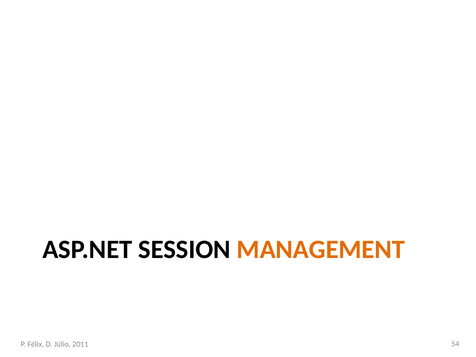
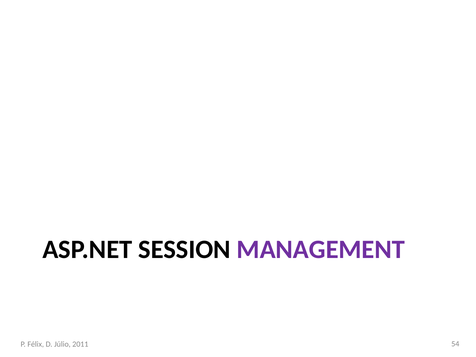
MANAGEMENT colour: orange -> purple
